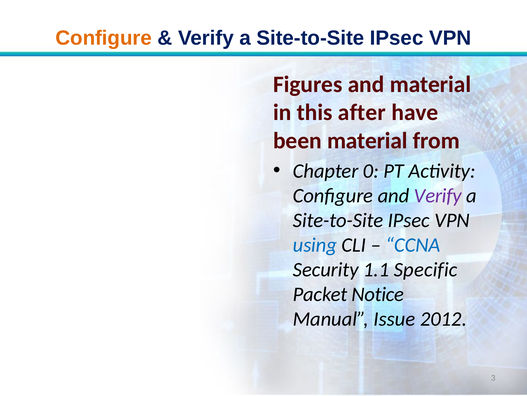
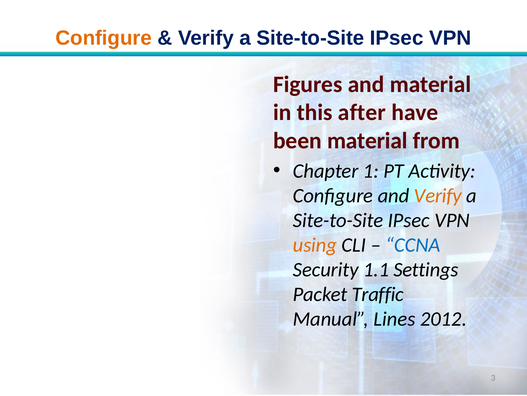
0: 0 -> 1
Verify at (438, 195) colour: purple -> orange
using colour: blue -> orange
Specific: Specific -> Settings
Notice: Notice -> Traffic
Issue: Issue -> Lines
